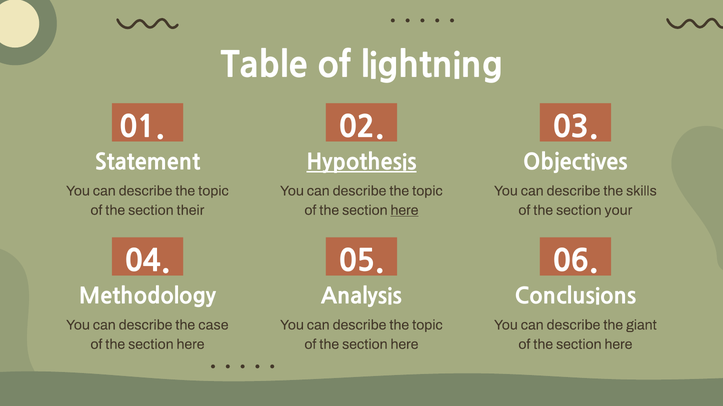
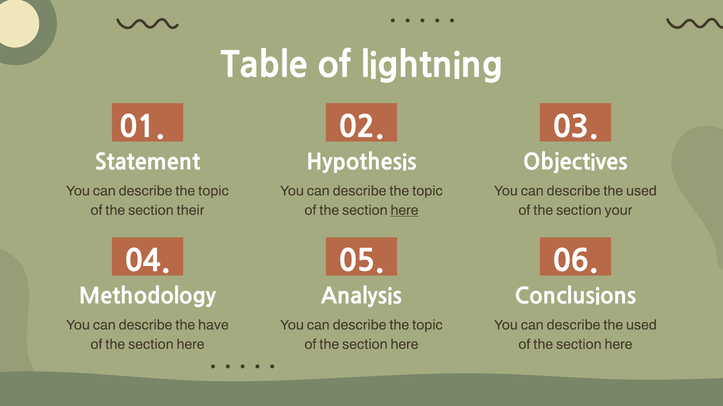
Hypothesis underline: present -> none
skills at (641, 191): skills -> used
case: case -> have
giant at (641, 325): giant -> used
